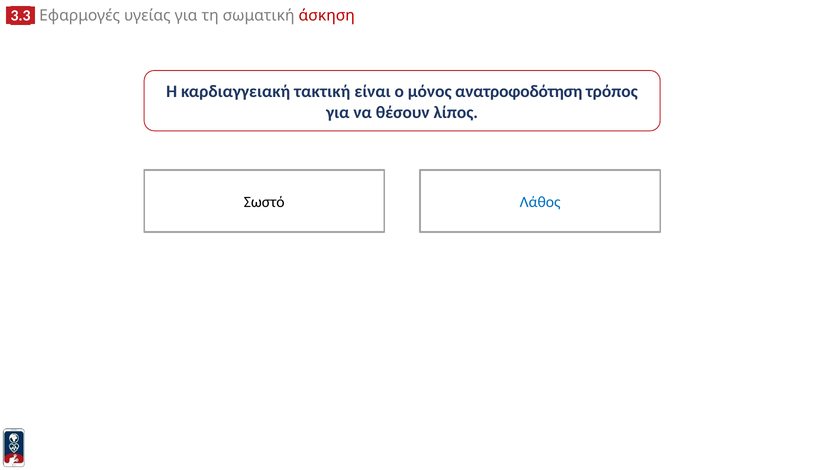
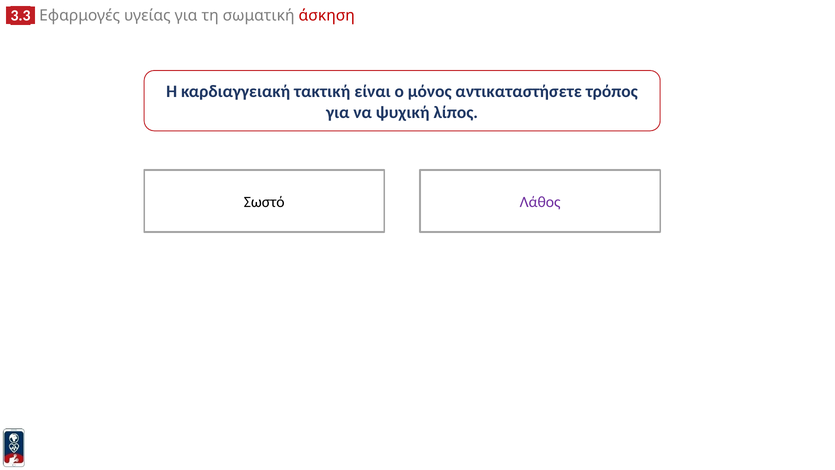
ανατροφοδότηση: ανατροφοδότηση -> αντικαταστήσετε
θέσουν: θέσουν -> ψυχική
Λάθος colour: blue -> purple
